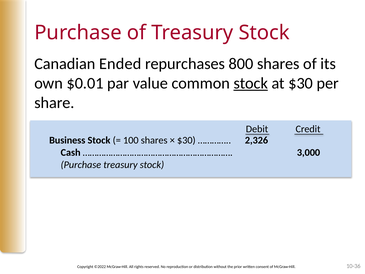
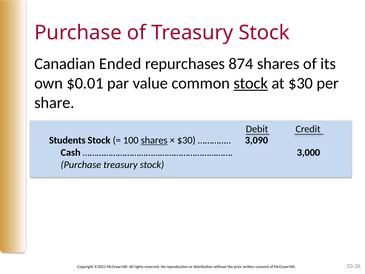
800: 800 -> 874
Business: Business -> Students
shares at (154, 140) underline: none -> present
2,326: 2,326 -> 3,090
